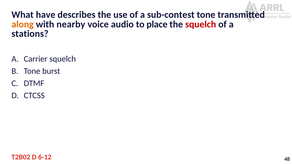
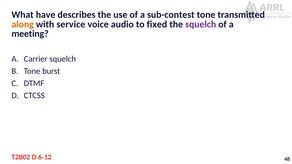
nearby: nearby -> service
place: place -> fixed
squelch at (201, 24) colour: red -> purple
stations: stations -> meeting
